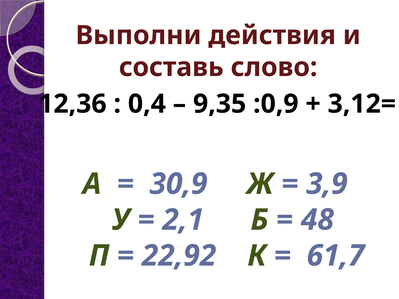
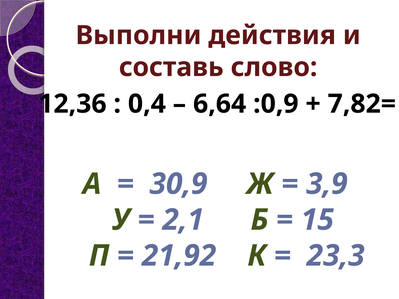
9,35: 9,35 -> 6,64
3,12=: 3,12= -> 7,82=
48: 48 -> 15
22,92: 22,92 -> 21,92
61,7: 61,7 -> 23,3
